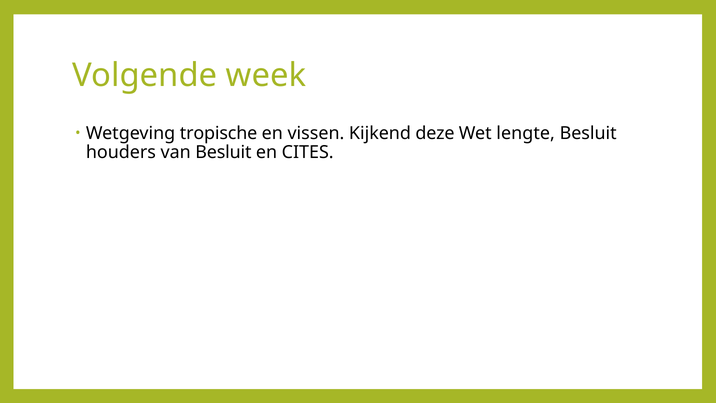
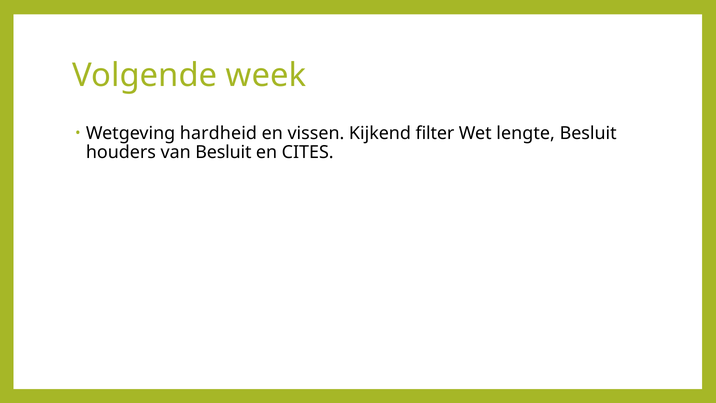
tropische: tropische -> hardheid
deze: deze -> filter
